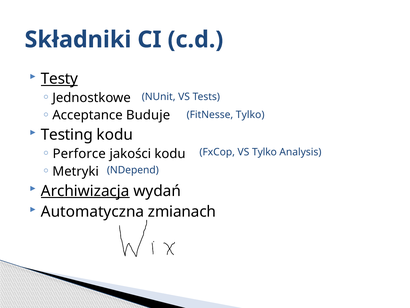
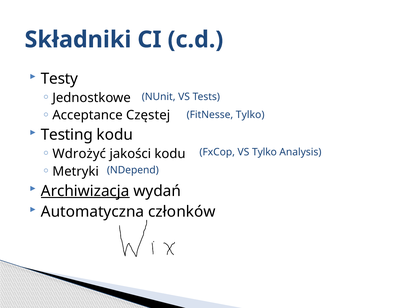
Testy underline: present -> none
Buduje: Buduje -> Częstej
Perforce: Perforce -> Wdrożyć
zmianach: zmianach -> członków
